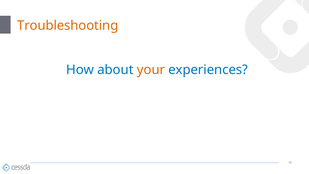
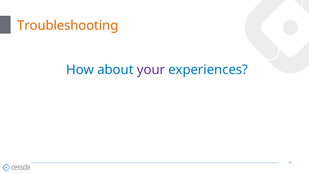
your colour: orange -> purple
